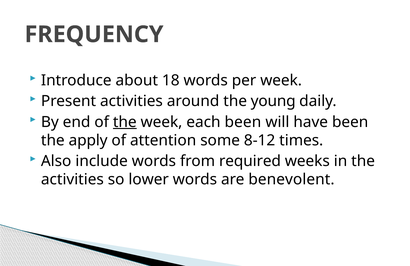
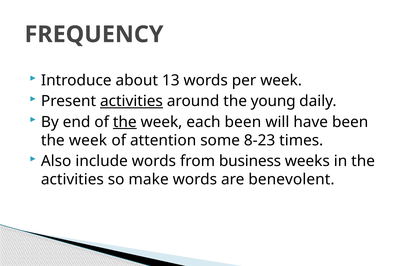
18: 18 -> 13
activities at (131, 101) underline: none -> present
apply at (88, 141): apply -> week
8-12: 8-12 -> 8-23
required: required -> business
lower: lower -> make
